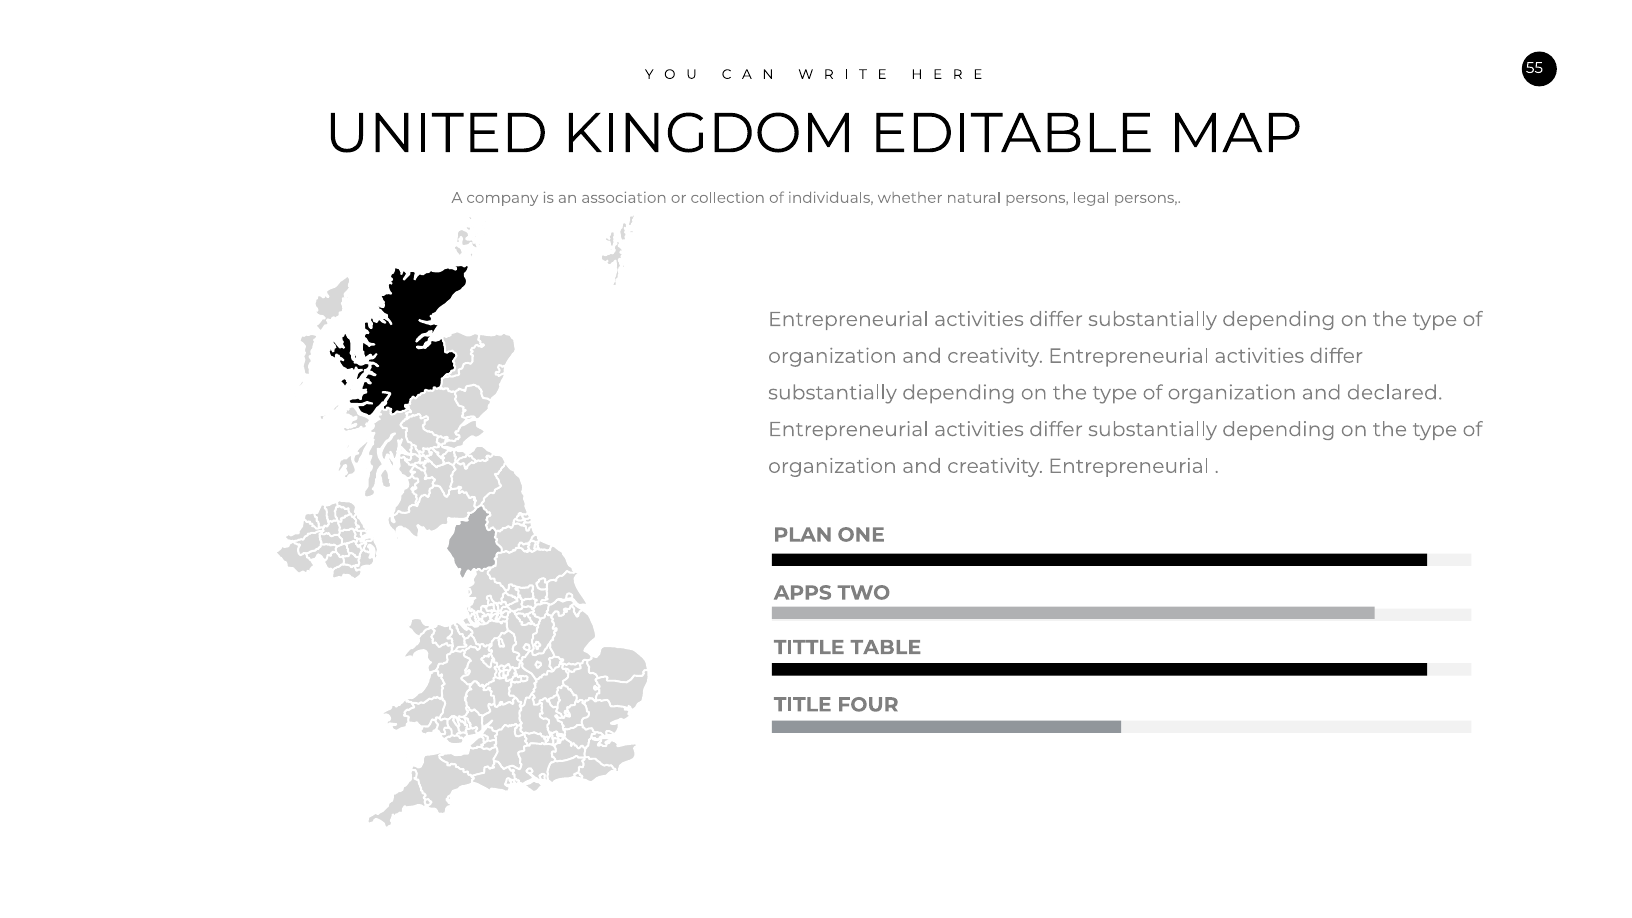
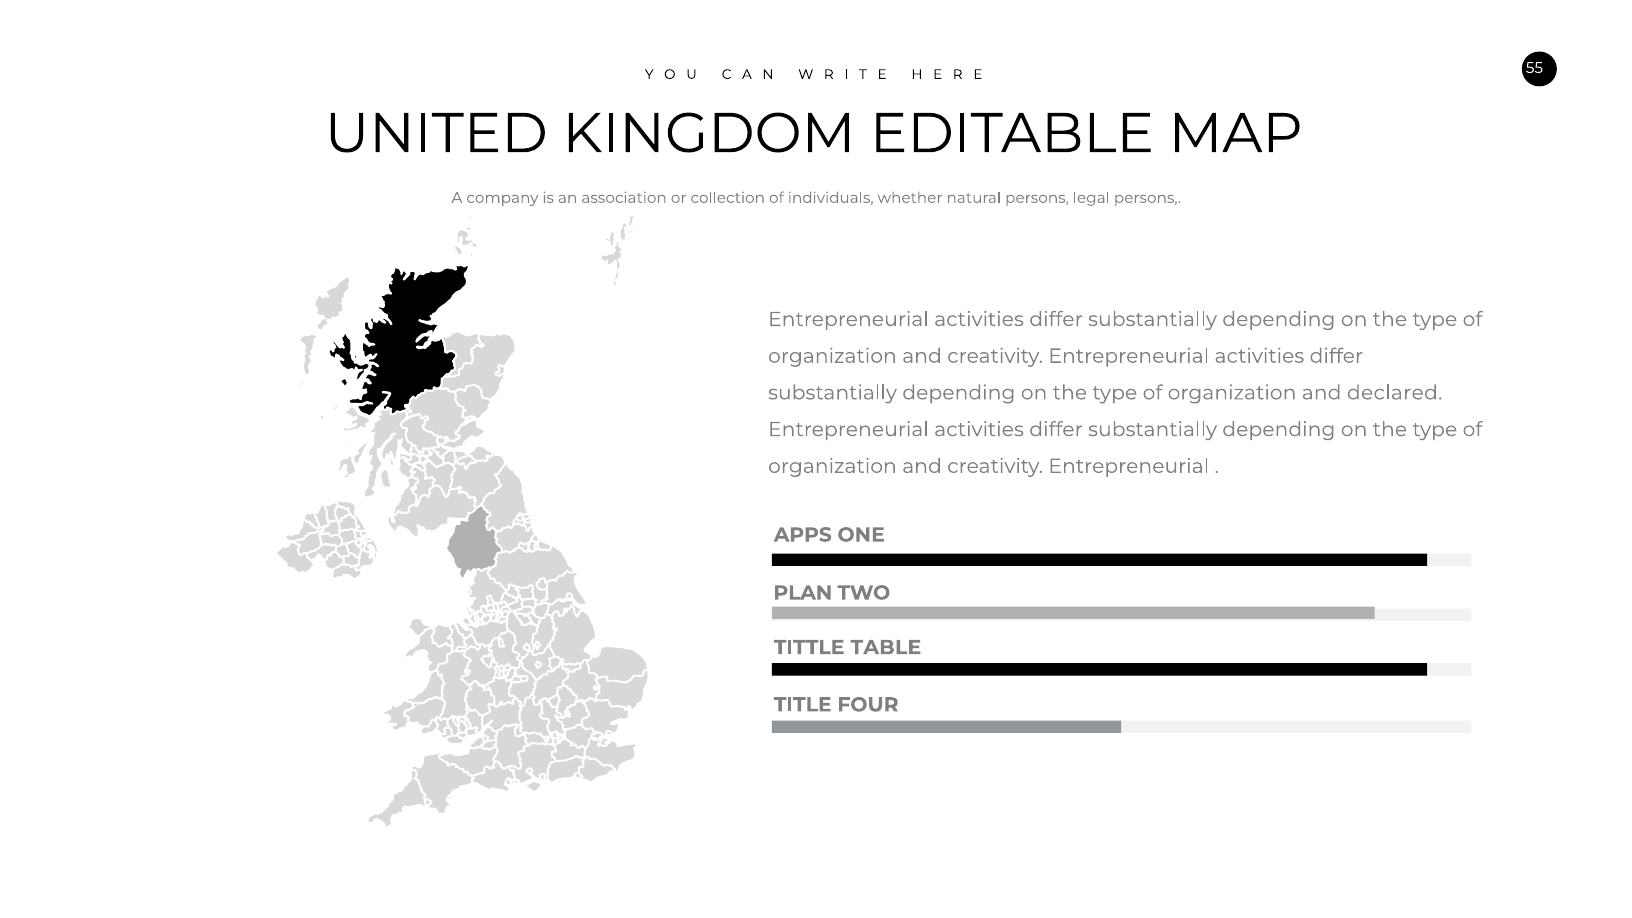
PLAN: PLAN -> APPS
APPS: APPS -> PLAN
